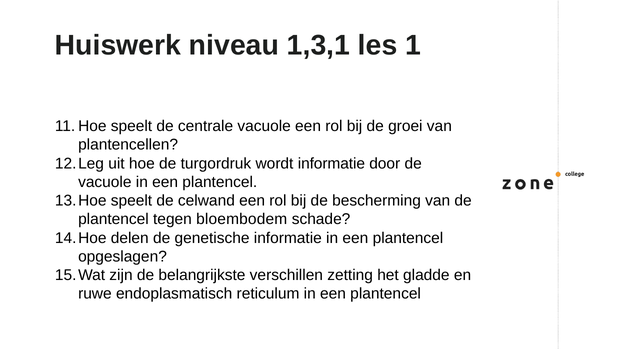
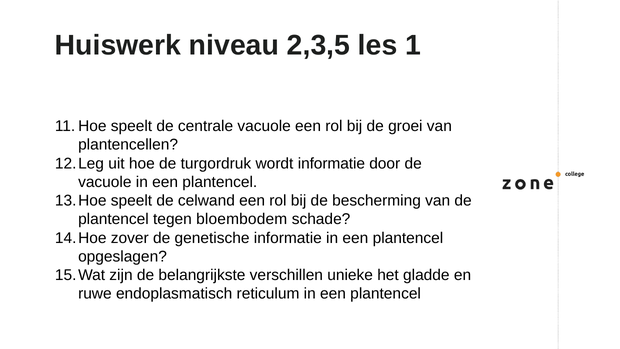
1,3,1: 1,3,1 -> 2,3,5
delen: delen -> zover
zetting: zetting -> unieke
